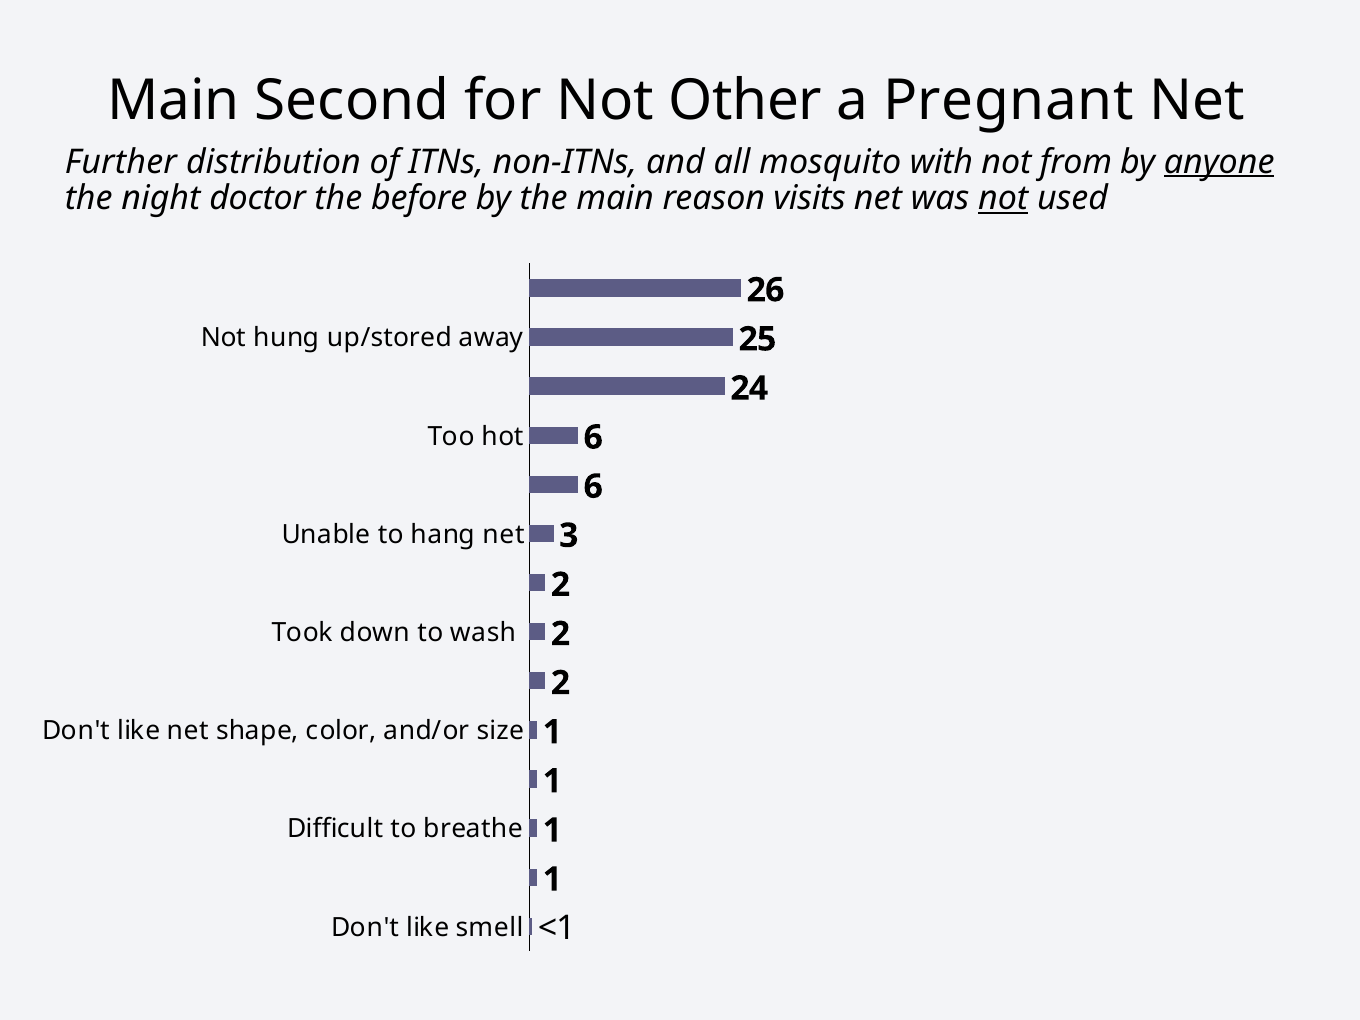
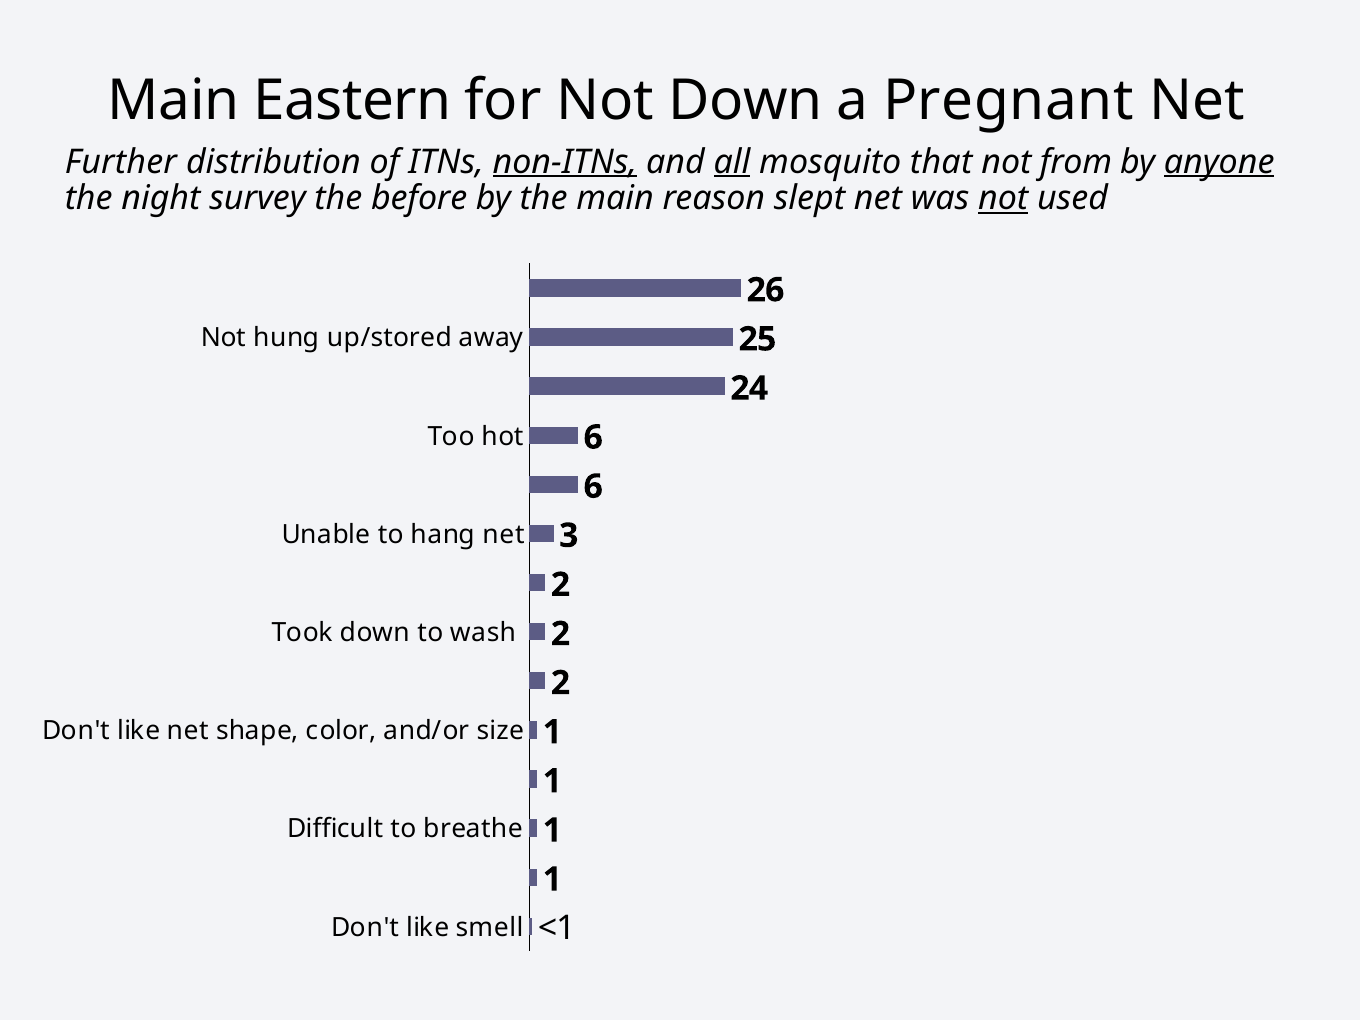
Second: Second -> Eastern
Not Other: Other -> Down
non-ITNs underline: none -> present
all underline: none -> present
with: with -> that
doctor: doctor -> survey
visits: visits -> slept
